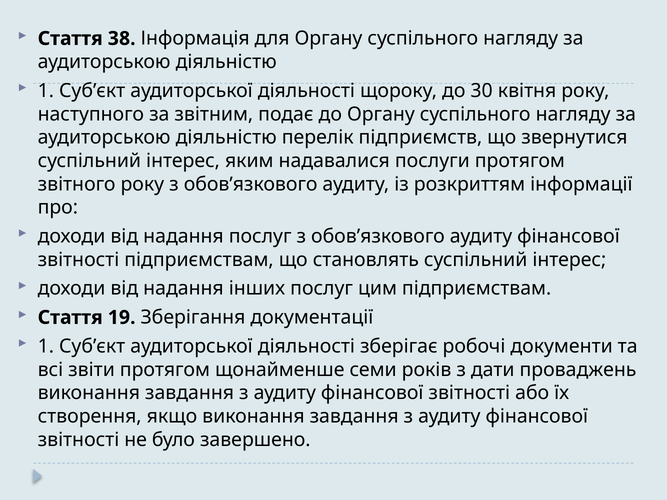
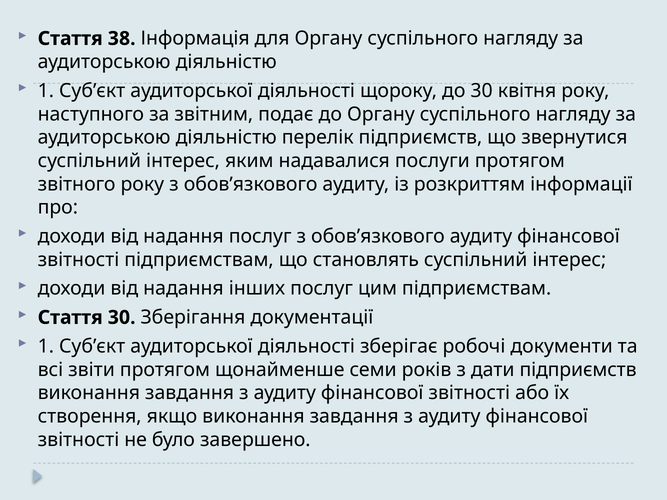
Стаття 19: 19 -> 30
дати проваджень: проваджень -> підприємств
